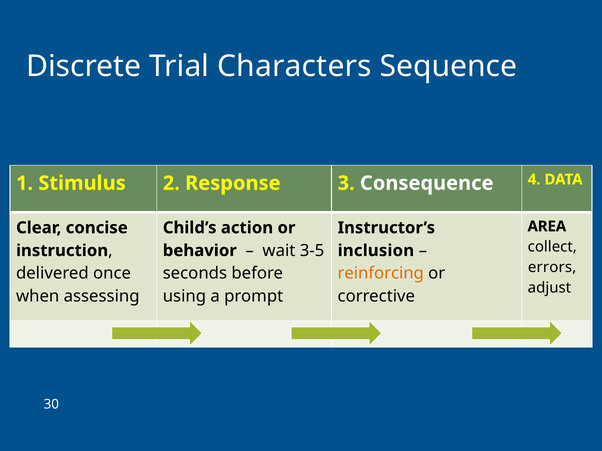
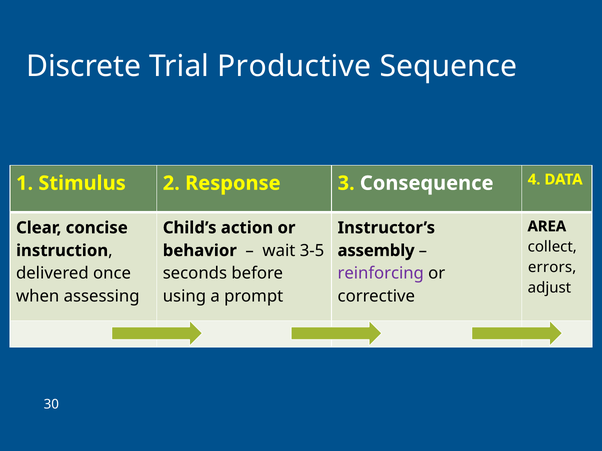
Characters: Characters -> Productive
inclusion: inclusion -> assembly
reinforcing colour: orange -> purple
